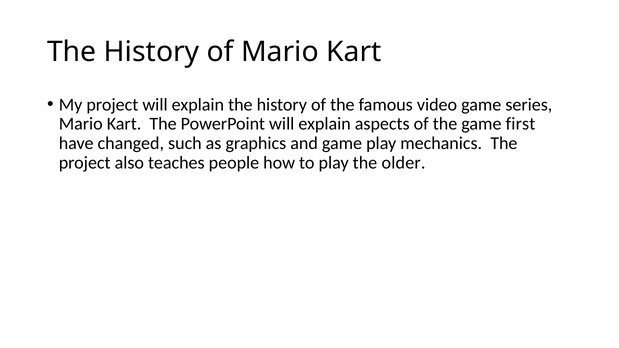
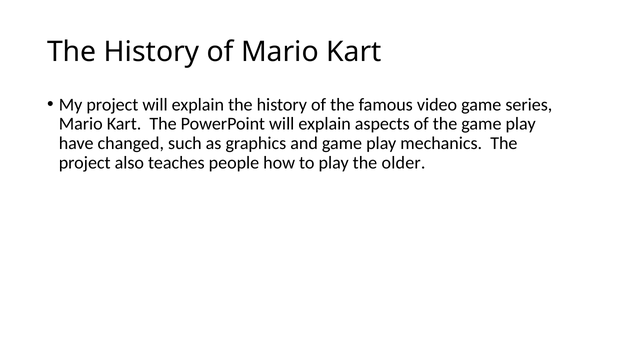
the game first: first -> play
